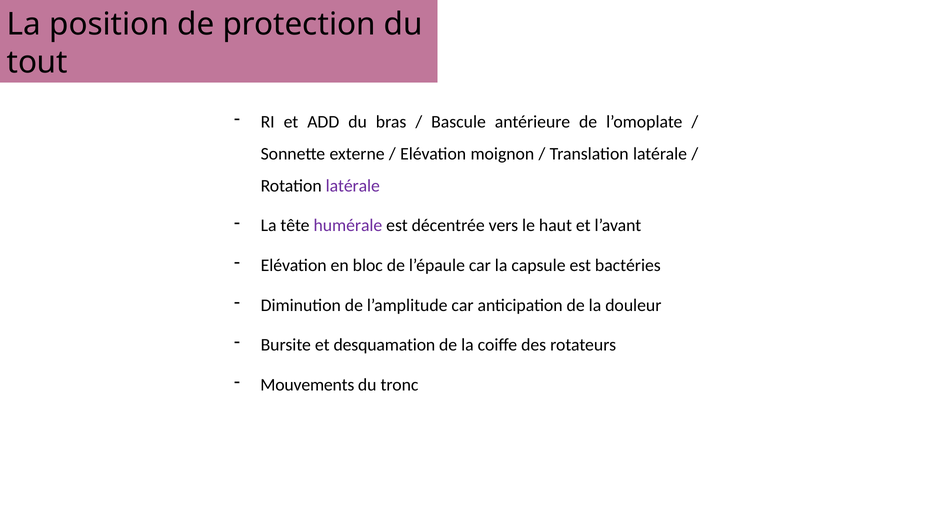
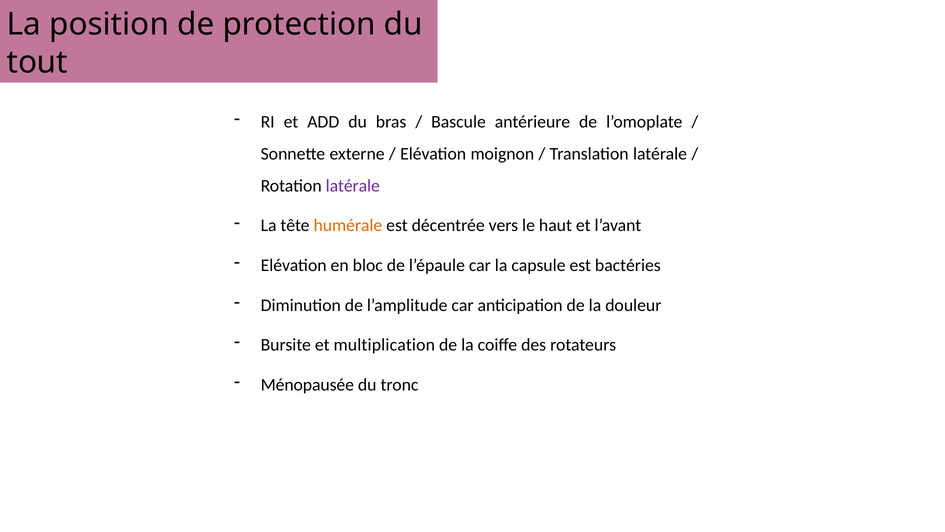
humérale colour: purple -> orange
desquamation: desquamation -> multiplication
Mouvements: Mouvements -> Ménopausée
